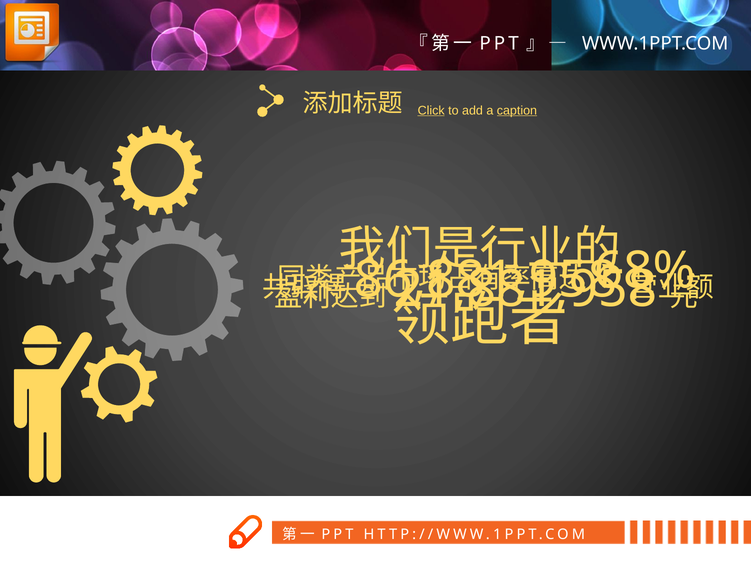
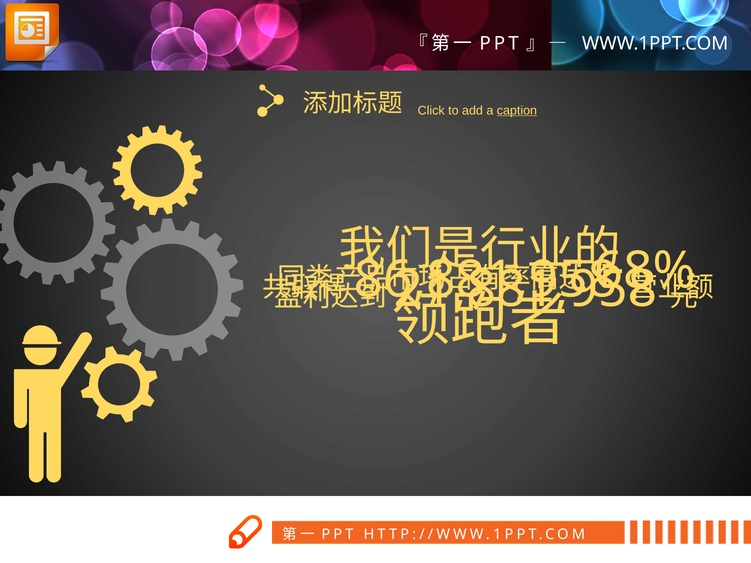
Click underline: present -> none
